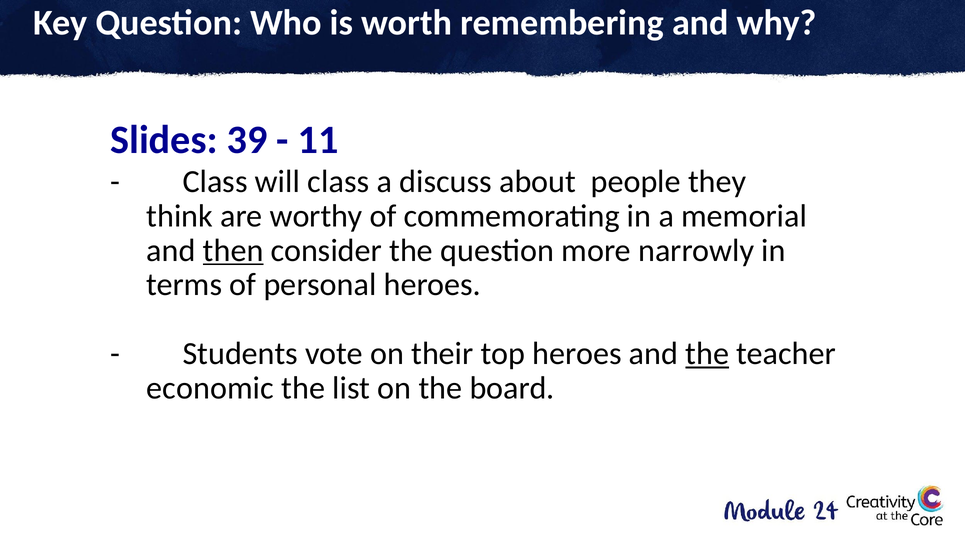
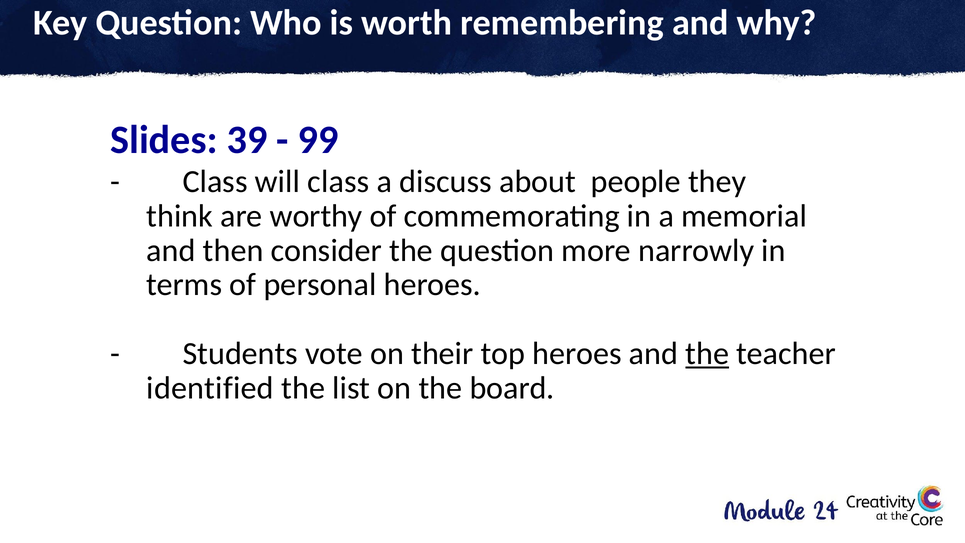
11: 11 -> 99
then underline: present -> none
economic: economic -> identified
